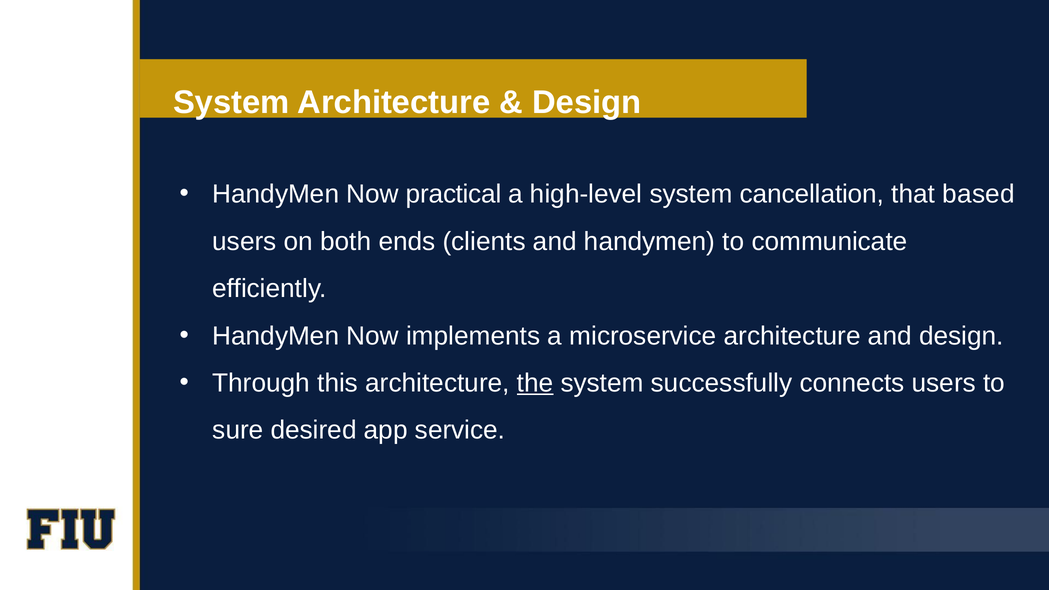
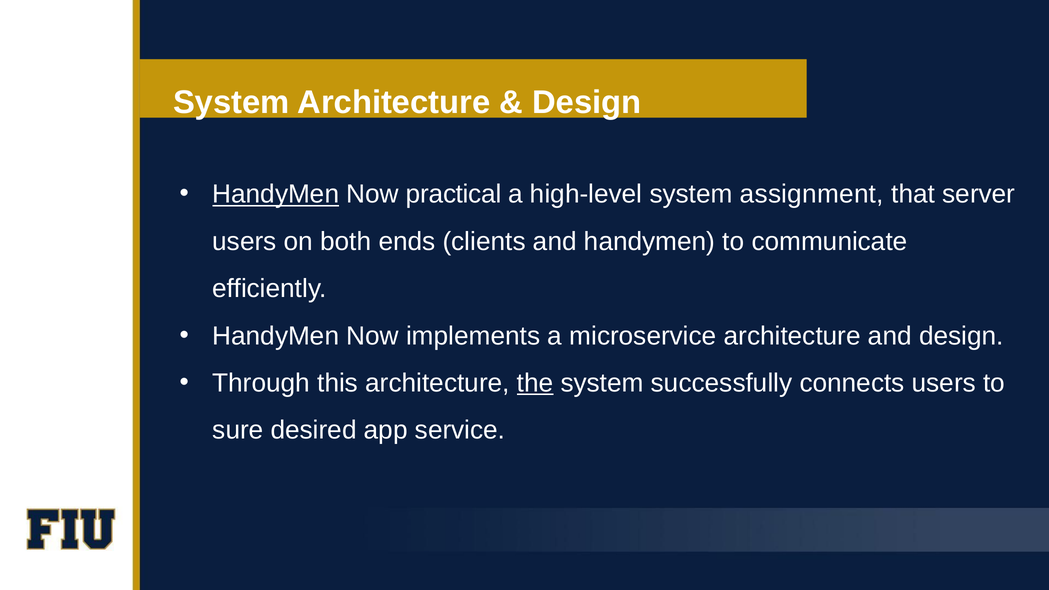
HandyMen at (276, 194) underline: none -> present
cancellation: cancellation -> assignment
based: based -> server
